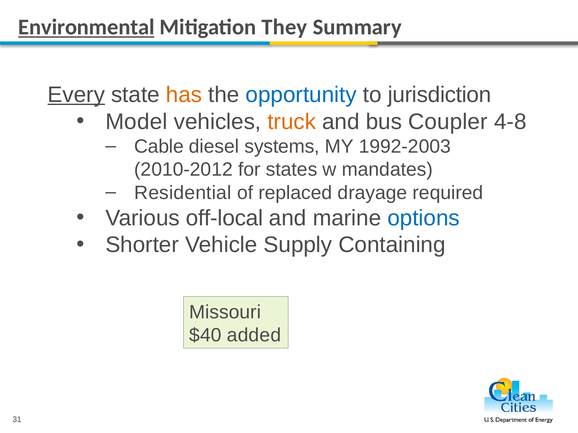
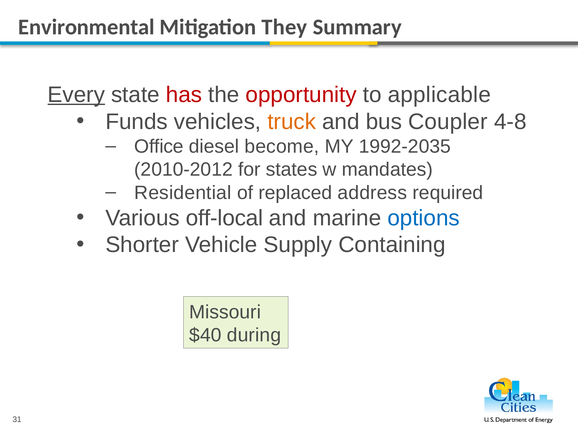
Environmental underline: present -> none
has colour: orange -> red
opportunity colour: blue -> red
jurisdiction: jurisdiction -> applicable
Model: Model -> Funds
Cable: Cable -> Office
systems: systems -> become
1992-2003: 1992-2003 -> 1992-2035
drayage: drayage -> address
added: added -> during
